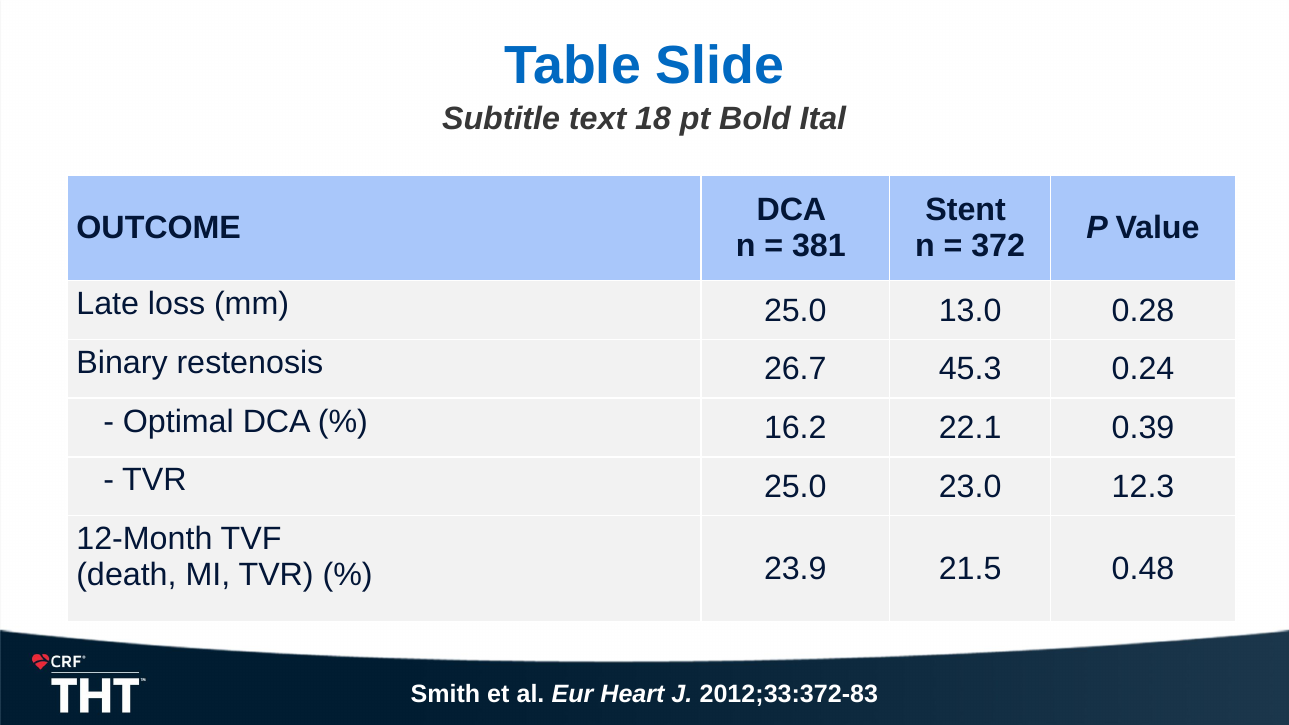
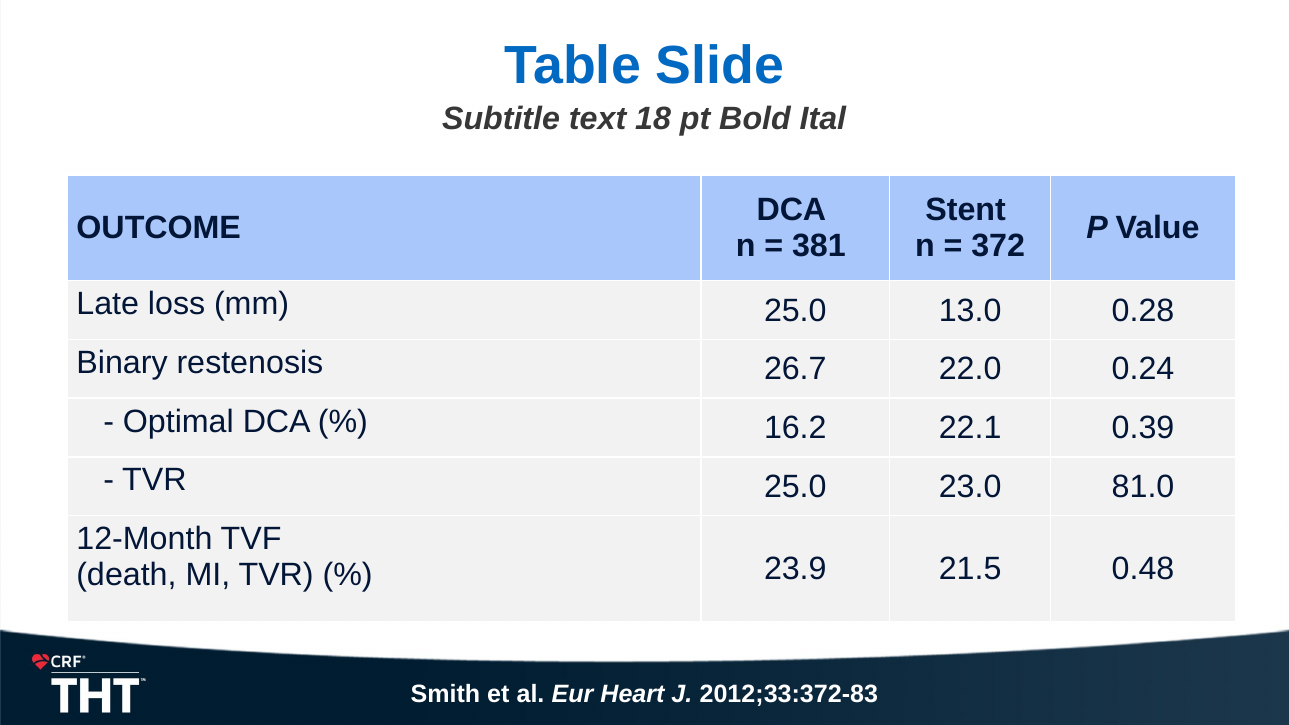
45.3: 45.3 -> 22.0
12.3: 12.3 -> 81.0
